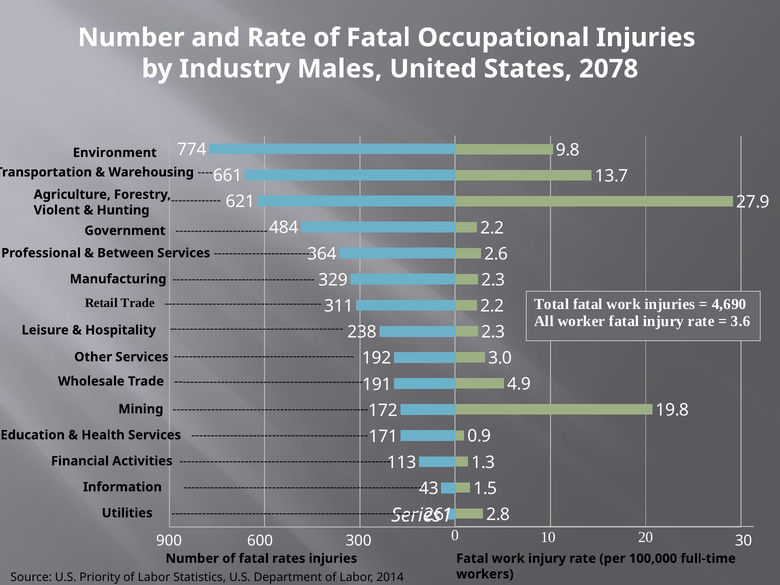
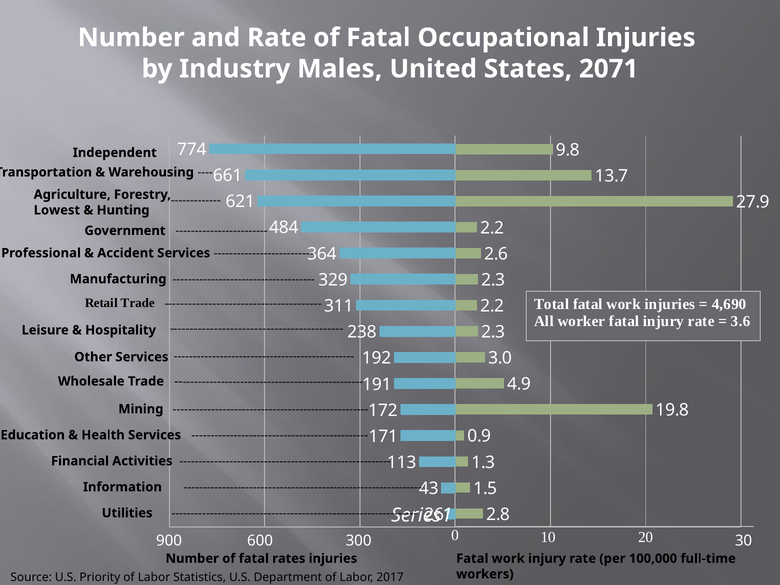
2078: 2078 -> 2071
Environment: Environment -> Independent
Violent: Violent -> Lowest
Between: Between -> Accident
2014: 2014 -> 2017
